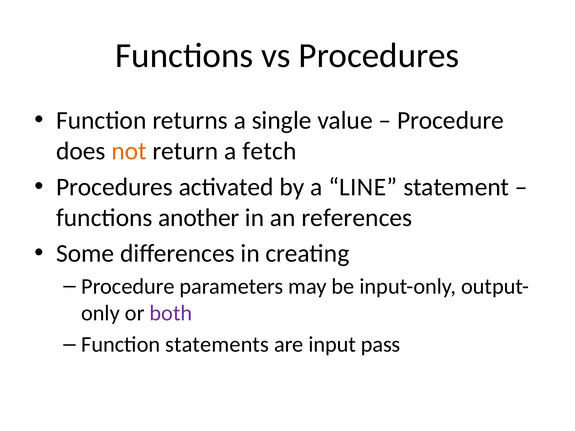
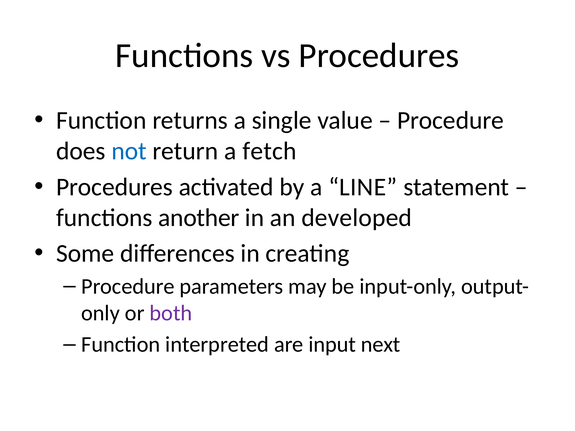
not colour: orange -> blue
references: references -> developed
statements: statements -> interpreted
pass: pass -> next
